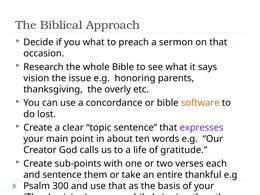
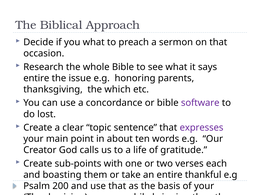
vision at (36, 78): vision -> entire
overly: overly -> which
software colour: orange -> purple
and sentence: sentence -> boasting
300: 300 -> 200
